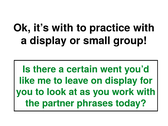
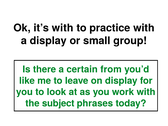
went: went -> from
partner: partner -> subject
